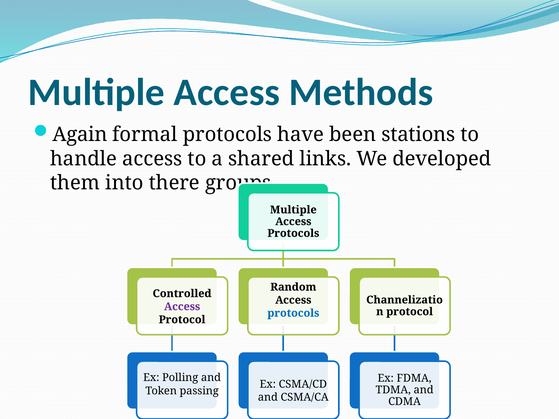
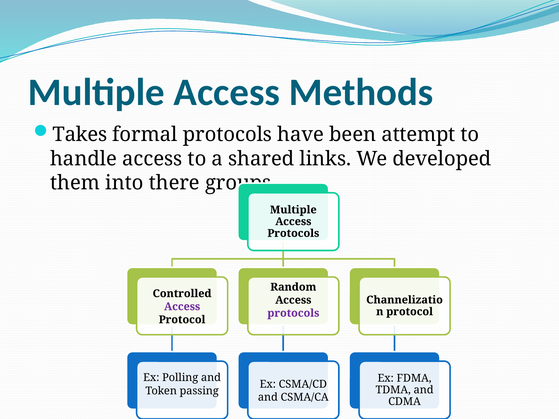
Again: Again -> Takes
stations: stations -> attempt
protocols at (293, 313) colour: blue -> purple
